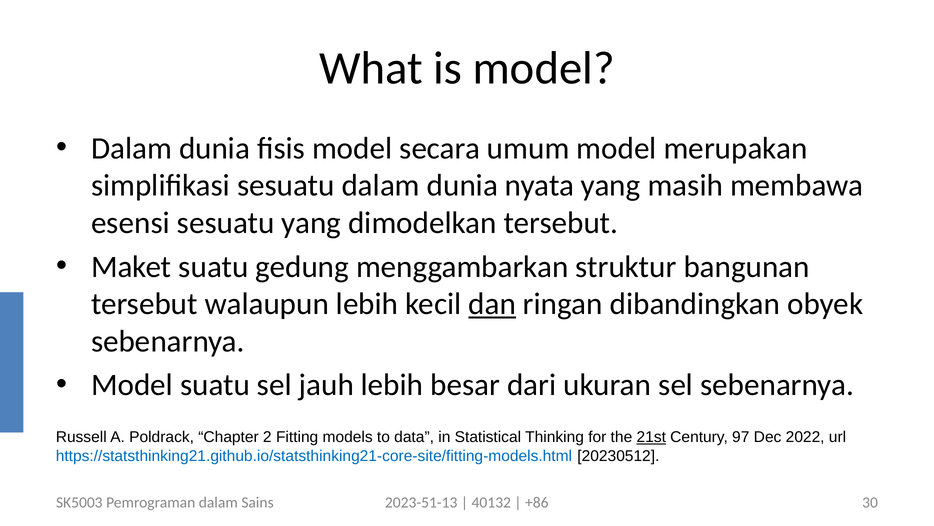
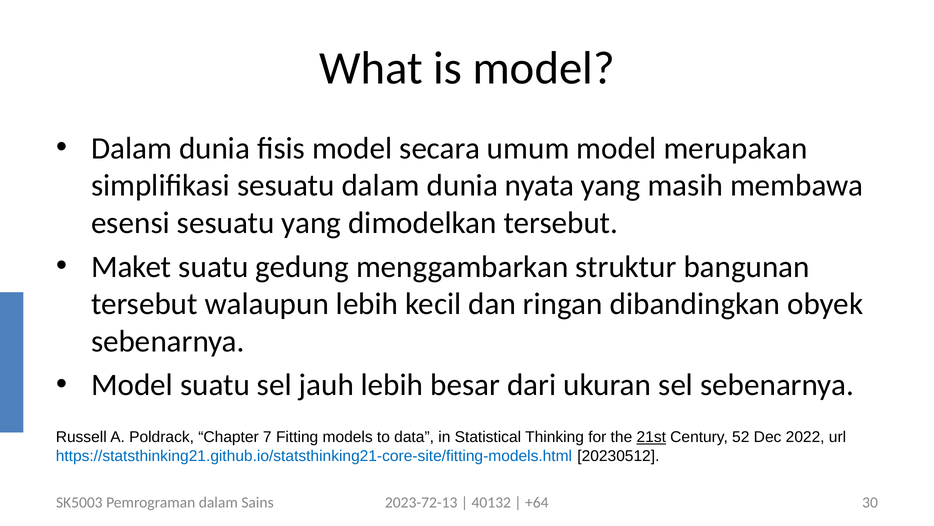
dan underline: present -> none
2: 2 -> 7
97: 97 -> 52
2023-51-13: 2023-51-13 -> 2023-72-13
+86: +86 -> +64
